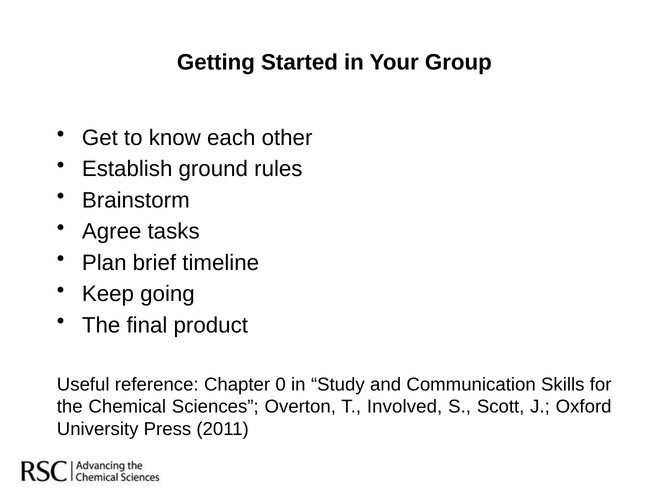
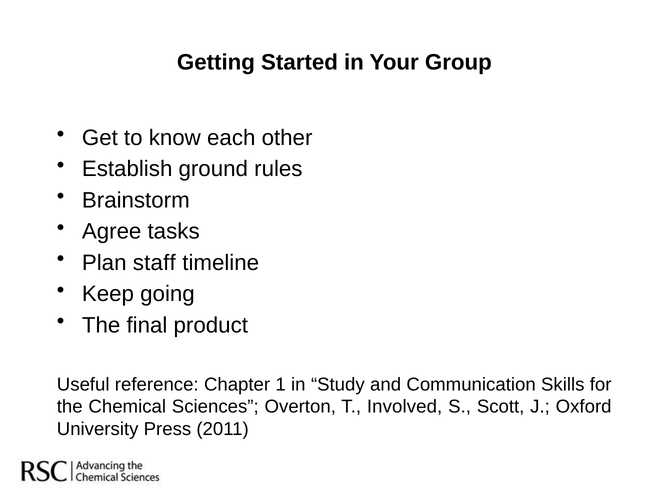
brief: brief -> staff
0: 0 -> 1
